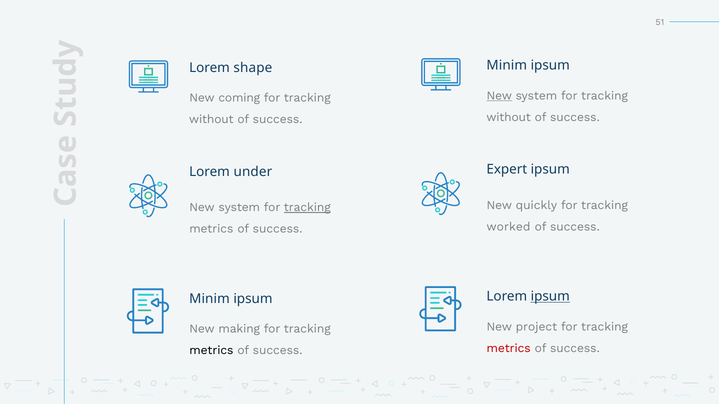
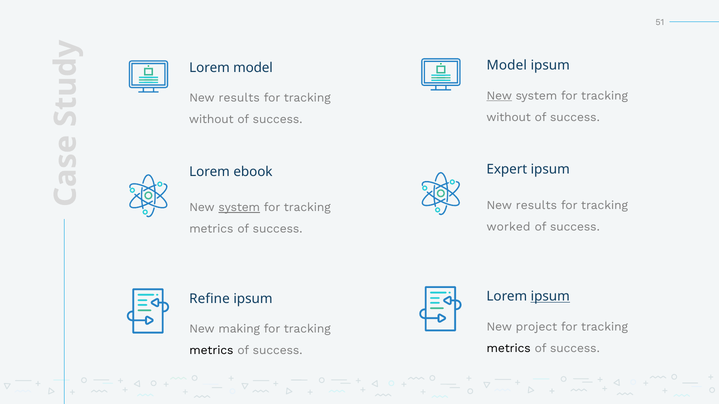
Minim at (507, 65): Minim -> Model
Lorem shape: shape -> model
coming at (239, 98): coming -> results
under: under -> ebook
quickly at (536, 205): quickly -> results
system at (239, 208) underline: none -> present
tracking at (307, 208) underline: present -> none
Minim at (209, 299): Minim -> Refine
metrics at (509, 349) colour: red -> black
